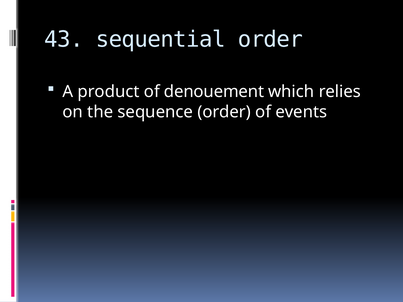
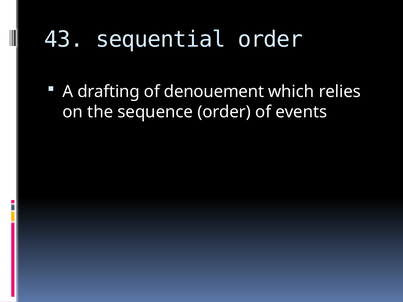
product: product -> drafting
